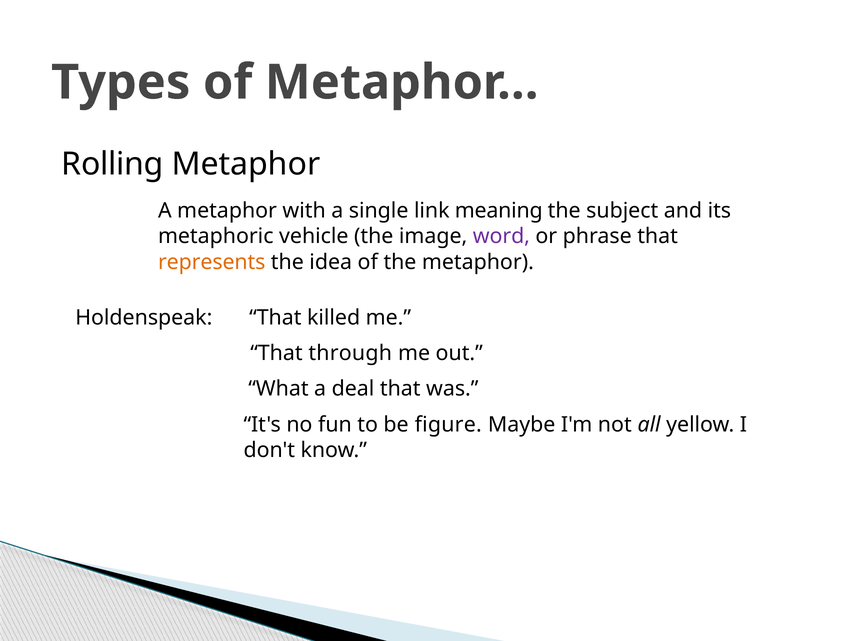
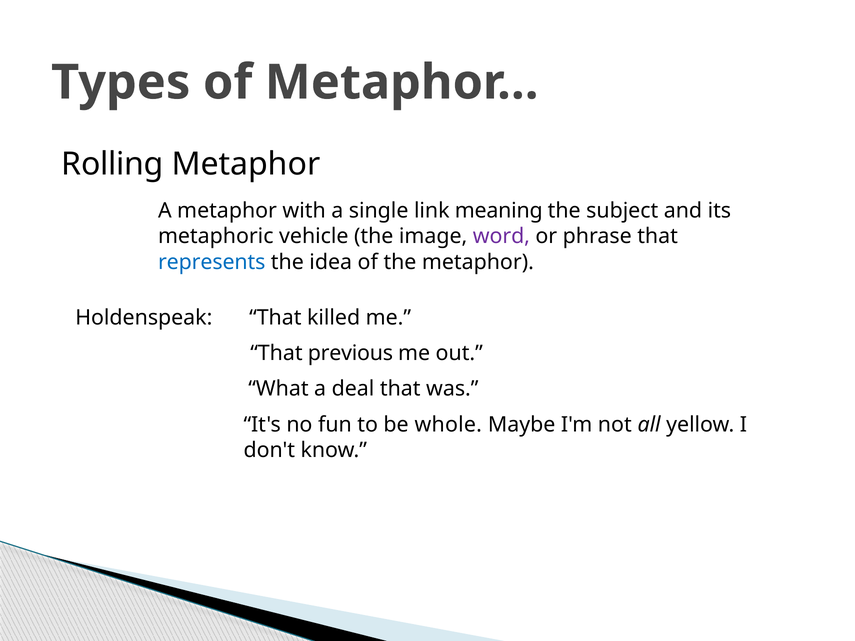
represents colour: orange -> blue
through: through -> previous
figure: figure -> whole
